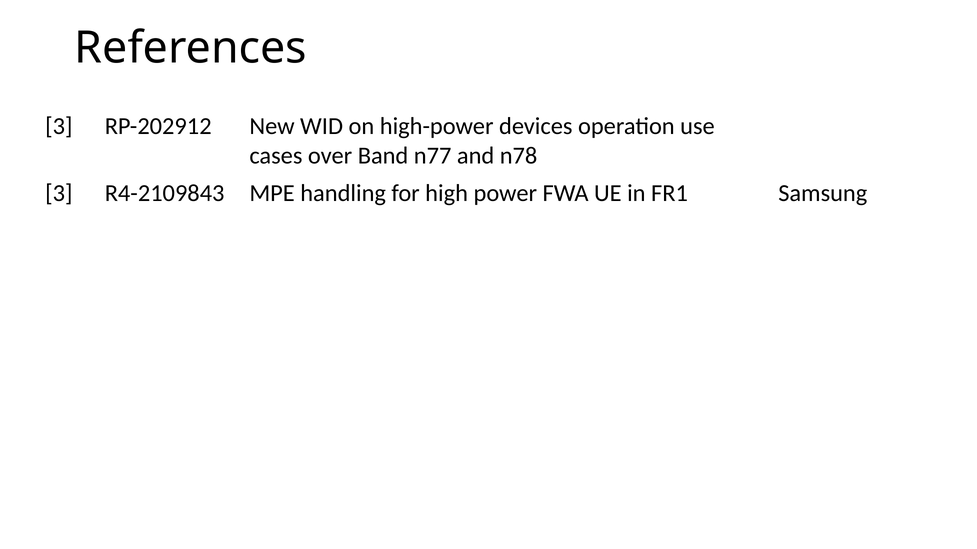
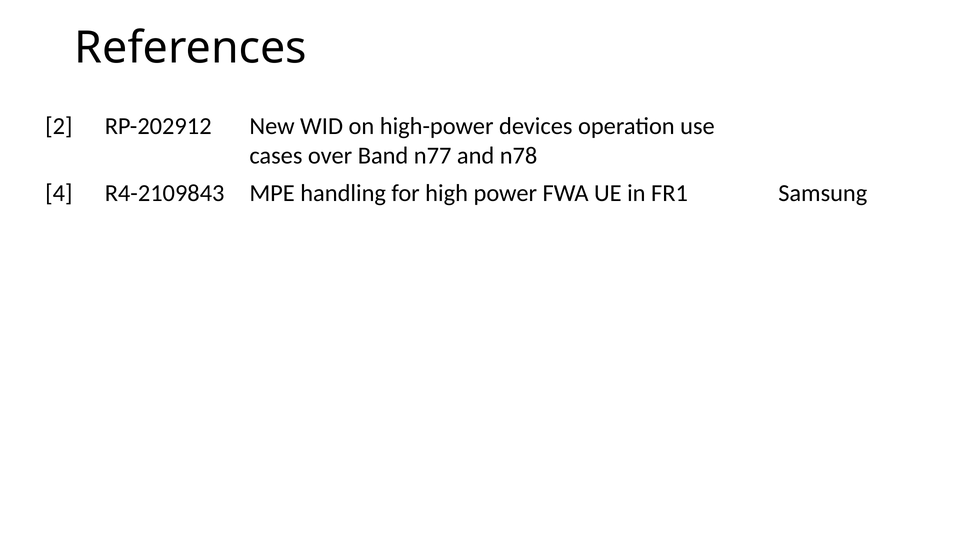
3 at (59, 126): 3 -> 2
3 at (59, 193): 3 -> 4
